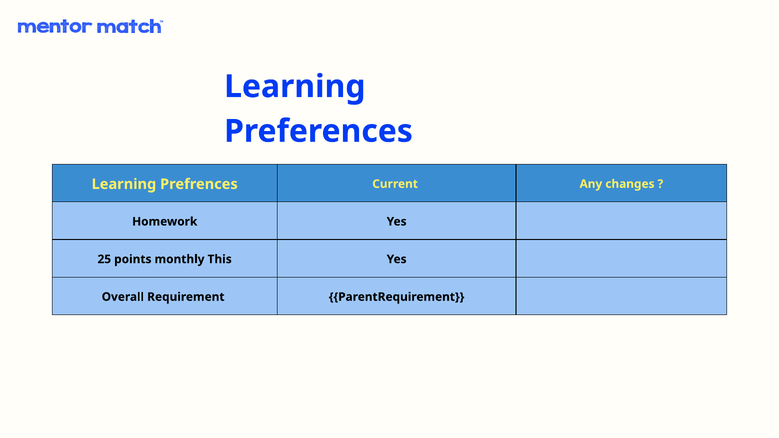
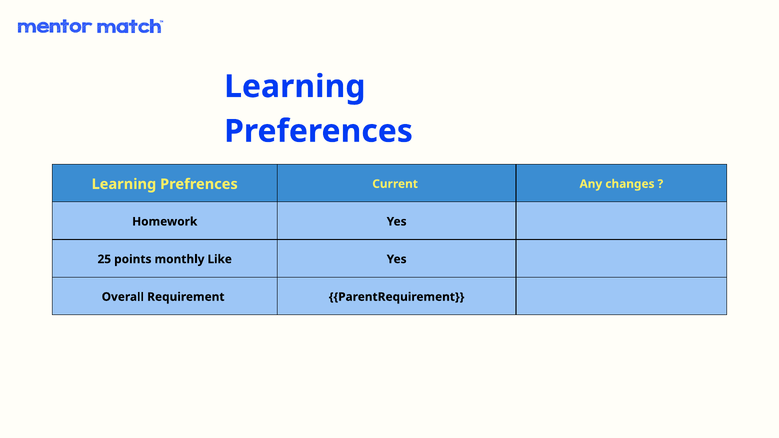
This: This -> Like
